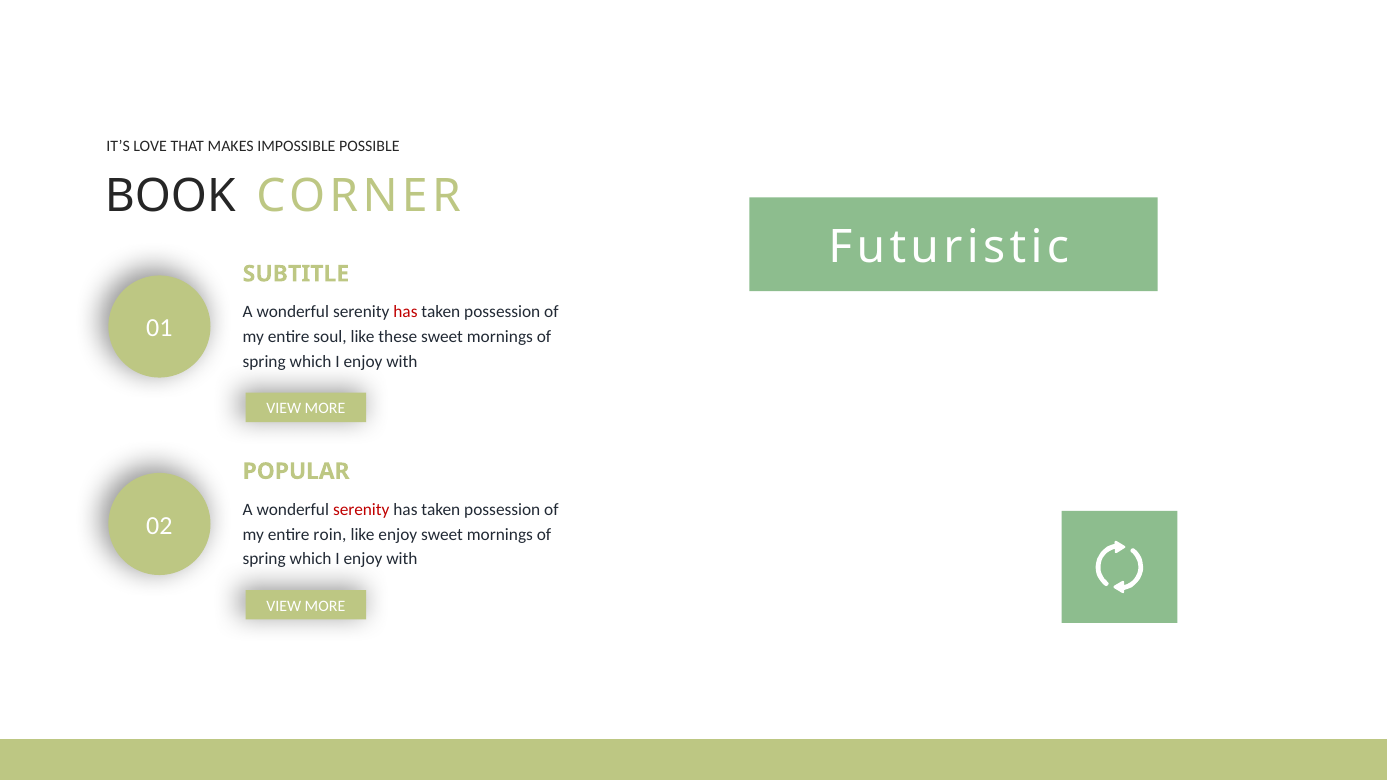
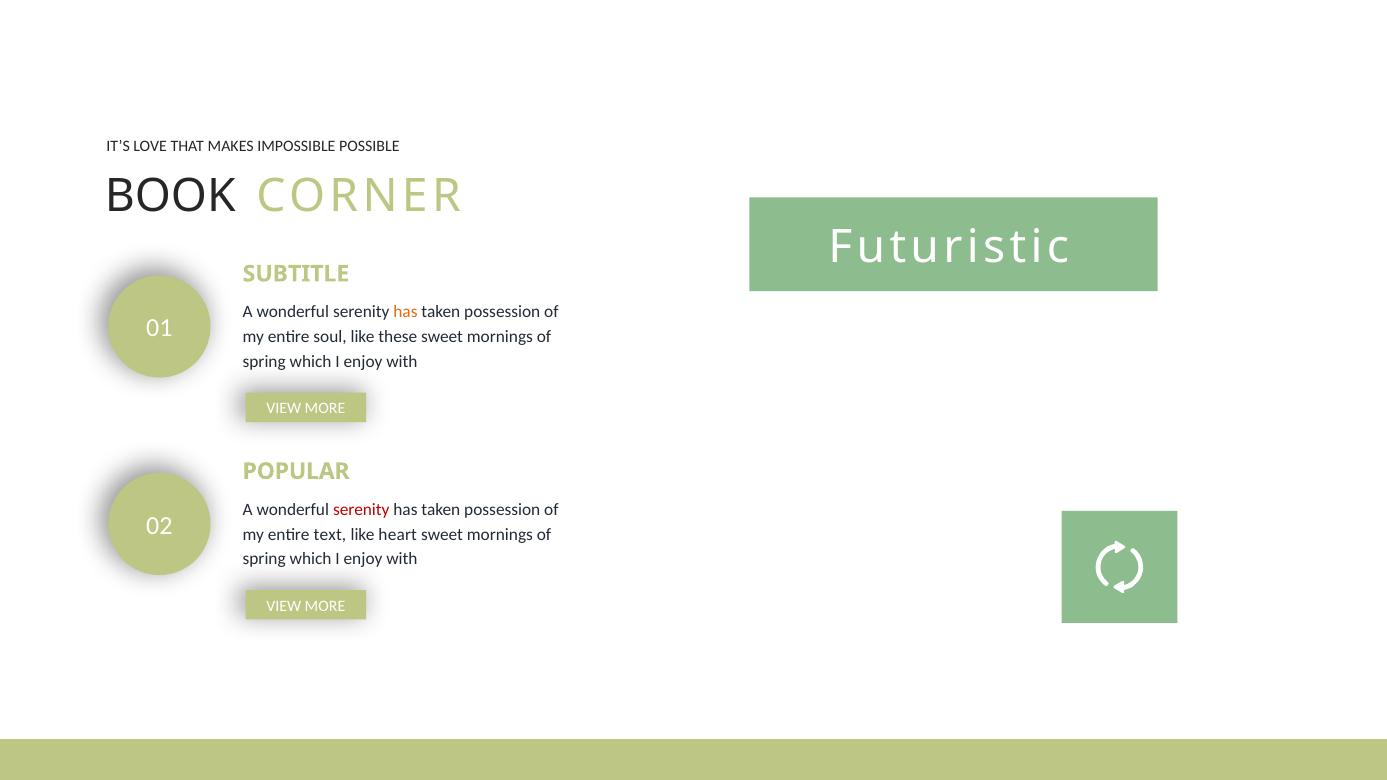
has at (405, 312) colour: red -> orange
roin: roin -> text
like enjoy: enjoy -> heart
